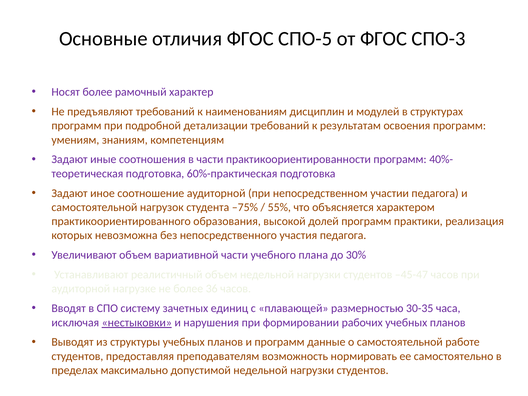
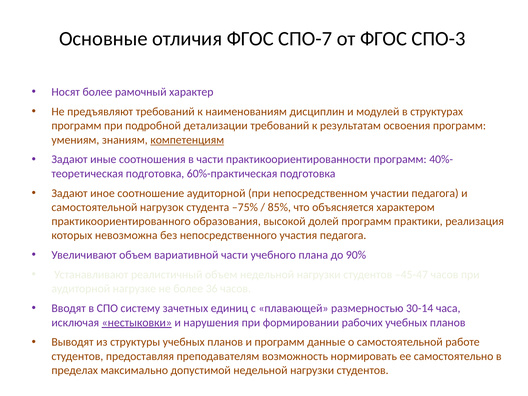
СПО-5: СПО-5 -> СПО-7
компетенциям underline: none -> present
55%: 55% -> 85%
30%: 30% -> 90%
30-35: 30-35 -> 30-14
